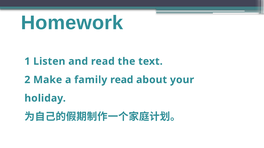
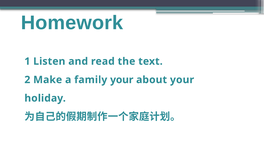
family read: read -> your
